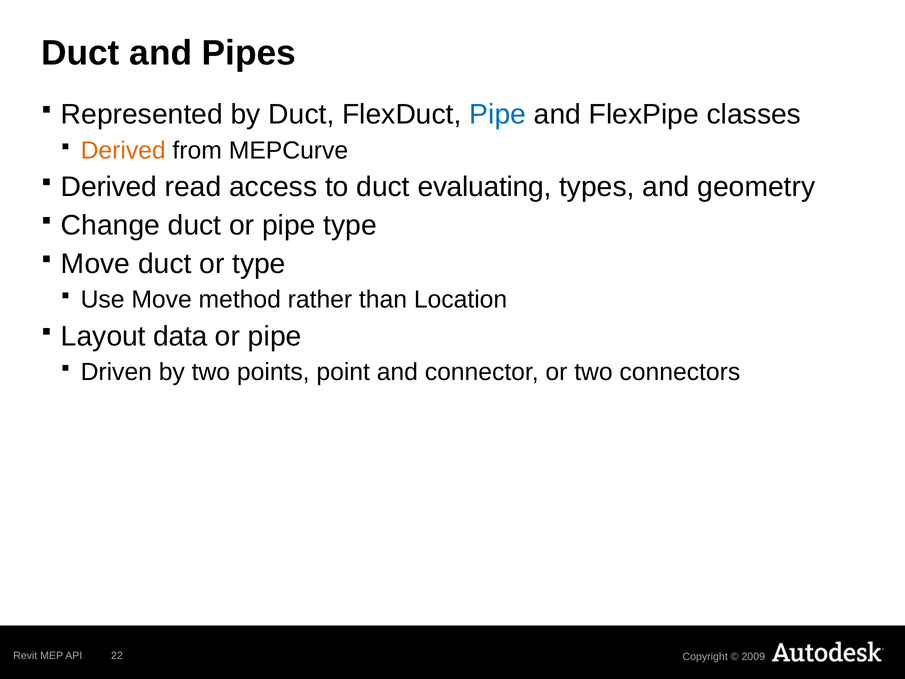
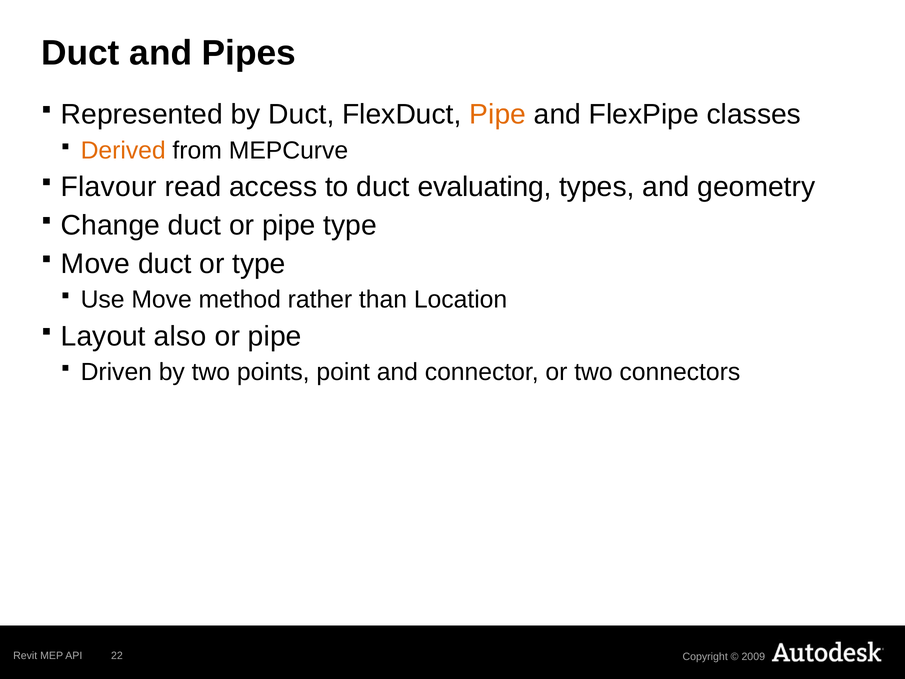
Pipe at (498, 114) colour: blue -> orange
Derived at (109, 187): Derived -> Flavour
data: data -> also
